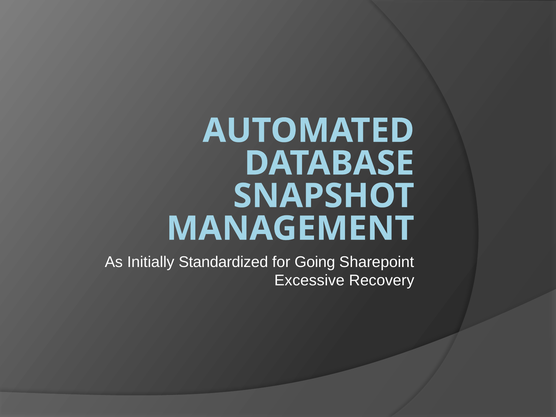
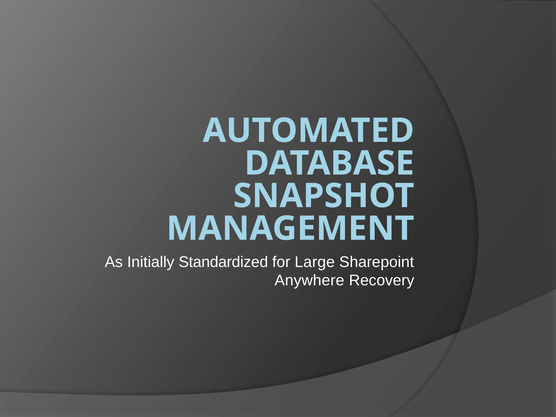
Going: Going -> Large
Excessive: Excessive -> Anywhere
